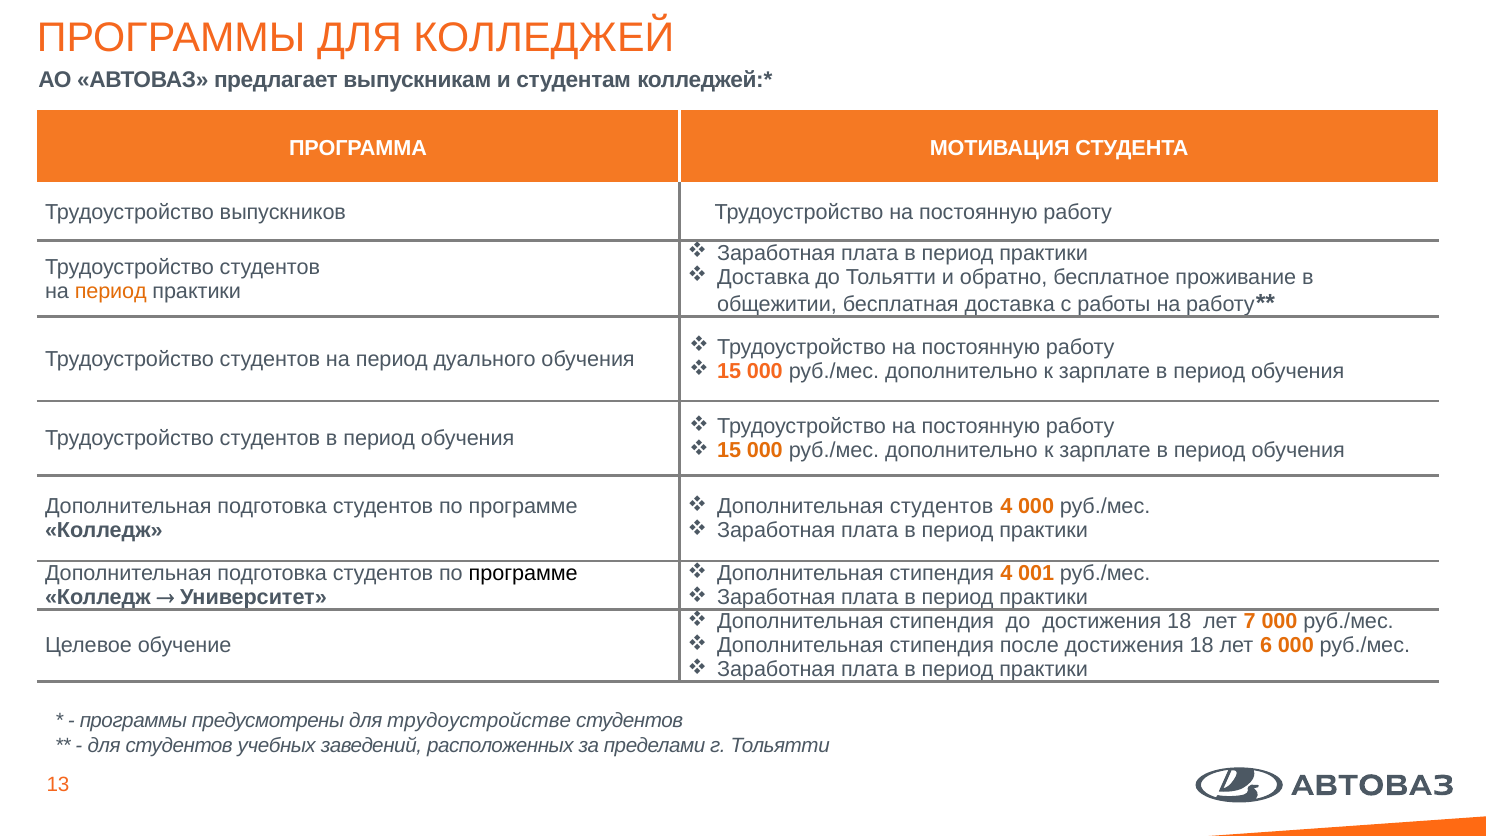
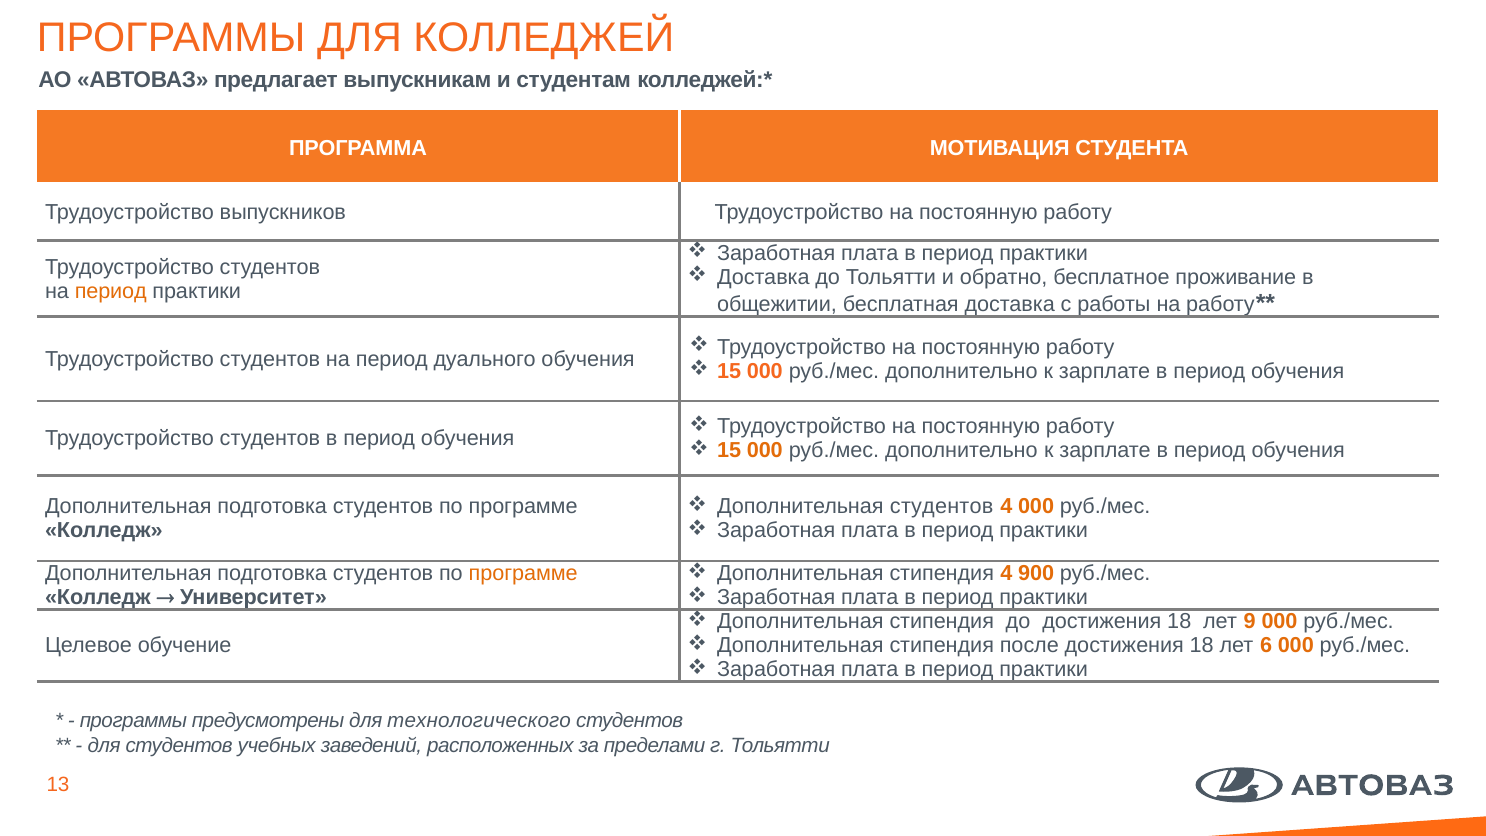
001: 001 -> 900
программе at (523, 573) colour: black -> orange
7: 7 -> 9
трудоустройстве: трудоустройстве -> технологического
